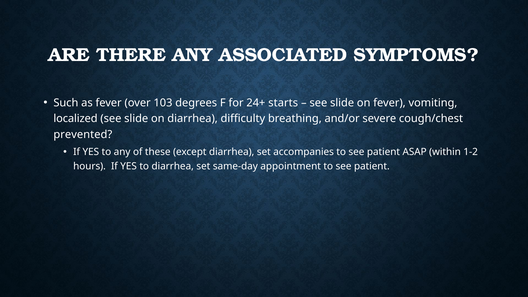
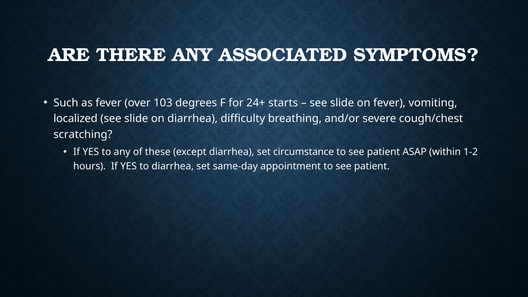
prevented: prevented -> scratching
accompanies: accompanies -> circumstance
